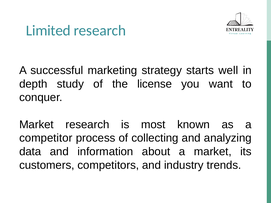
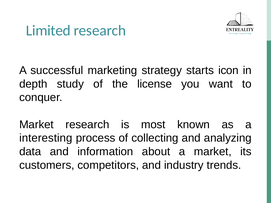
well: well -> icon
competitor: competitor -> interesting
